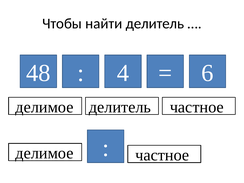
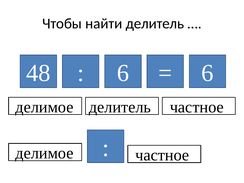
4 at (123, 73): 4 -> 6
